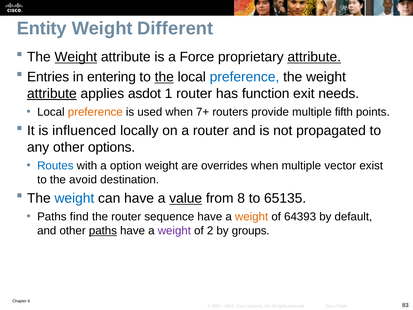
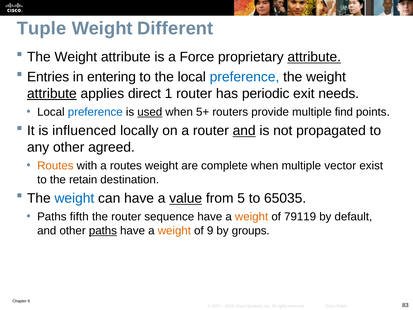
Entity: Entity -> Tuple
Weight at (76, 57) underline: present -> none
the at (164, 77) underline: present -> none
asdot: asdot -> direct
function: function -> periodic
preference at (95, 112) colour: orange -> blue
used underline: none -> present
7+: 7+ -> 5+
fifth: fifth -> find
and at (244, 131) underline: none -> present
options: options -> agreed
Routes at (55, 166) colour: blue -> orange
a option: option -> routes
overrides: overrides -> complete
avoid: avoid -> retain
8: 8 -> 5
65135: 65135 -> 65035
find: find -> fifth
64393: 64393 -> 79119
weight at (174, 230) colour: purple -> orange
2: 2 -> 9
